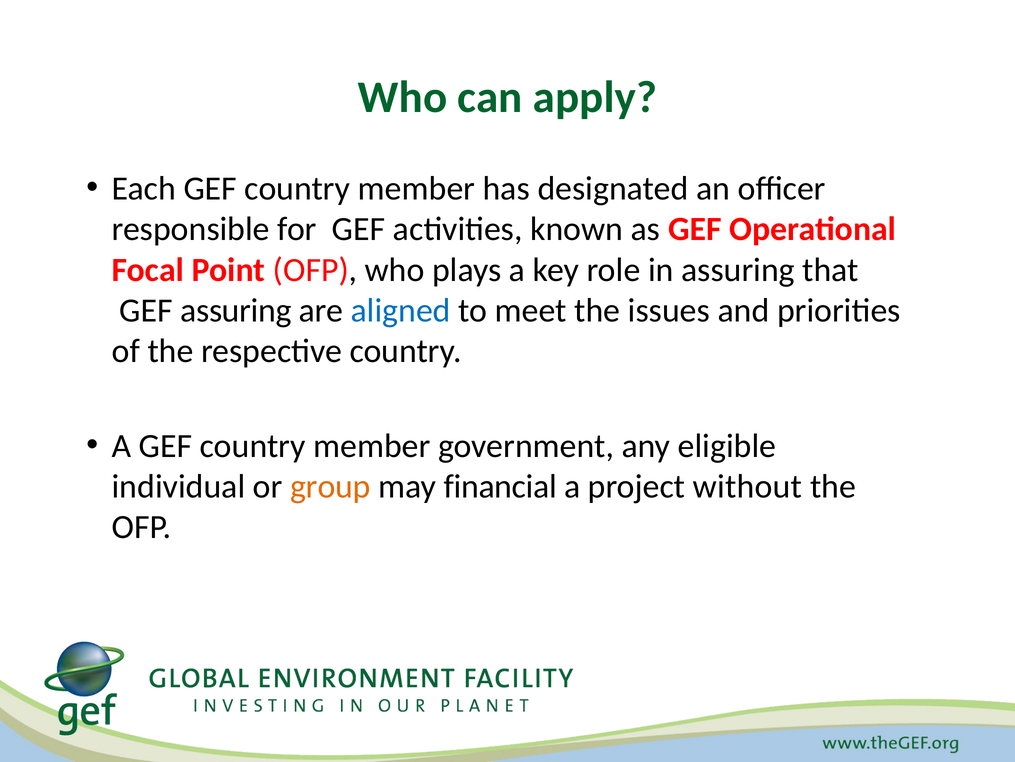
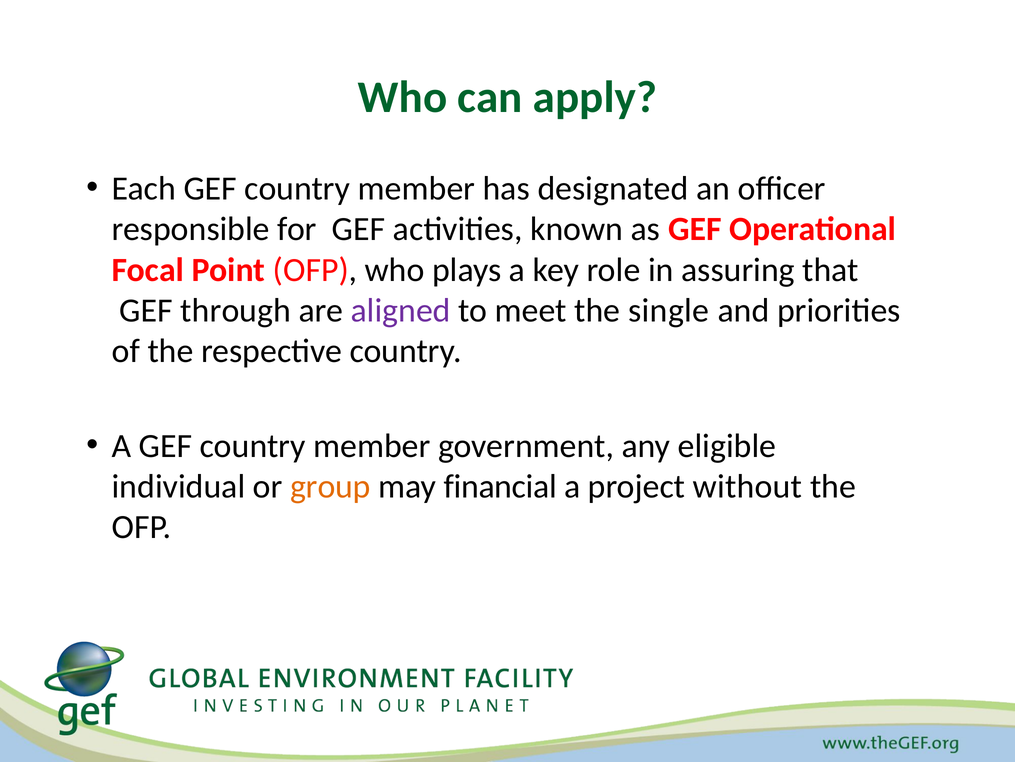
GEF assuring: assuring -> through
aligned colour: blue -> purple
issues: issues -> single
